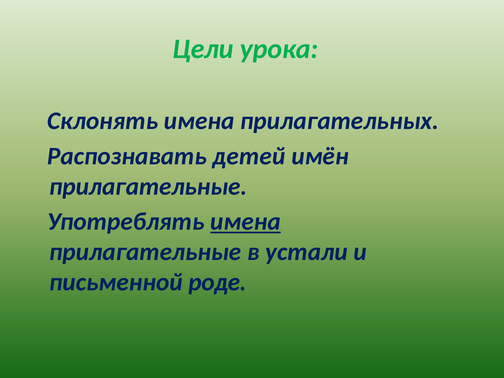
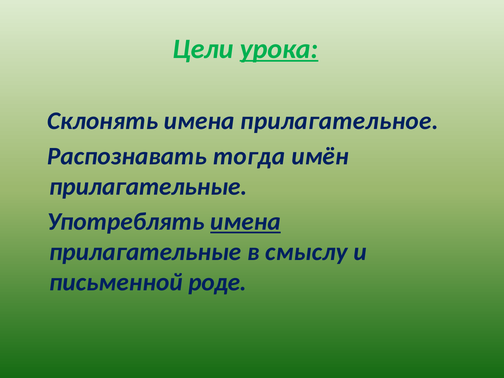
урока underline: none -> present
прилагательных: прилагательных -> прилагательное
детей: детей -> тогда
устали: устали -> смыслу
